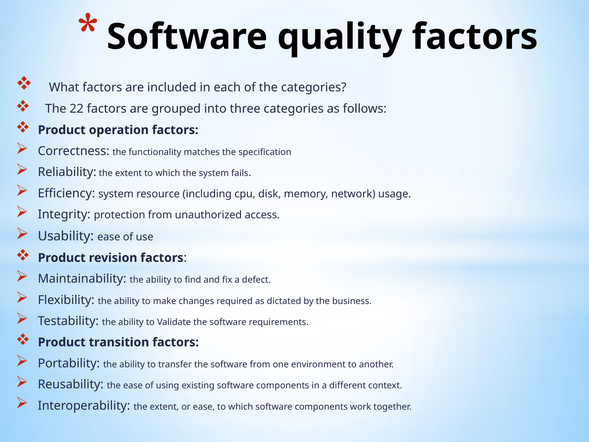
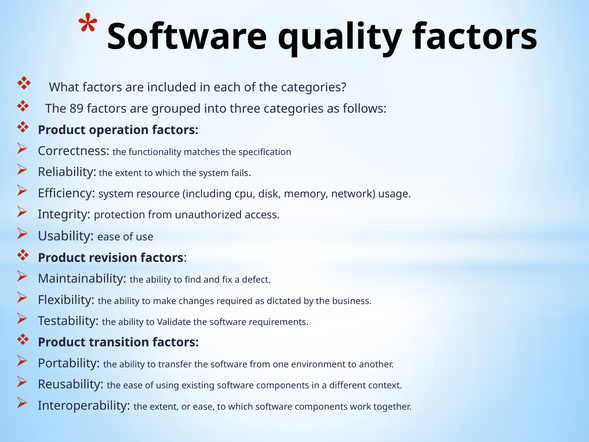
22: 22 -> 89
